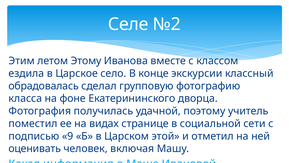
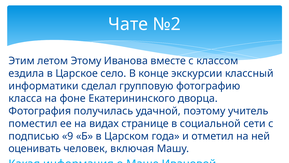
Селе: Селе -> Чате
обрадовалась: обрадовалась -> информатики
Царском этой: этой -> года
